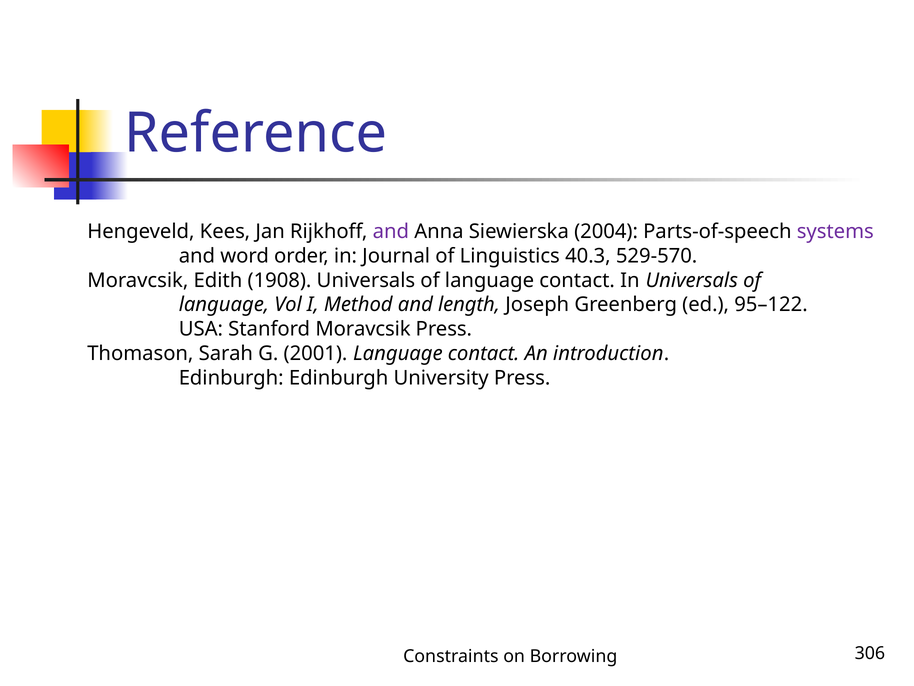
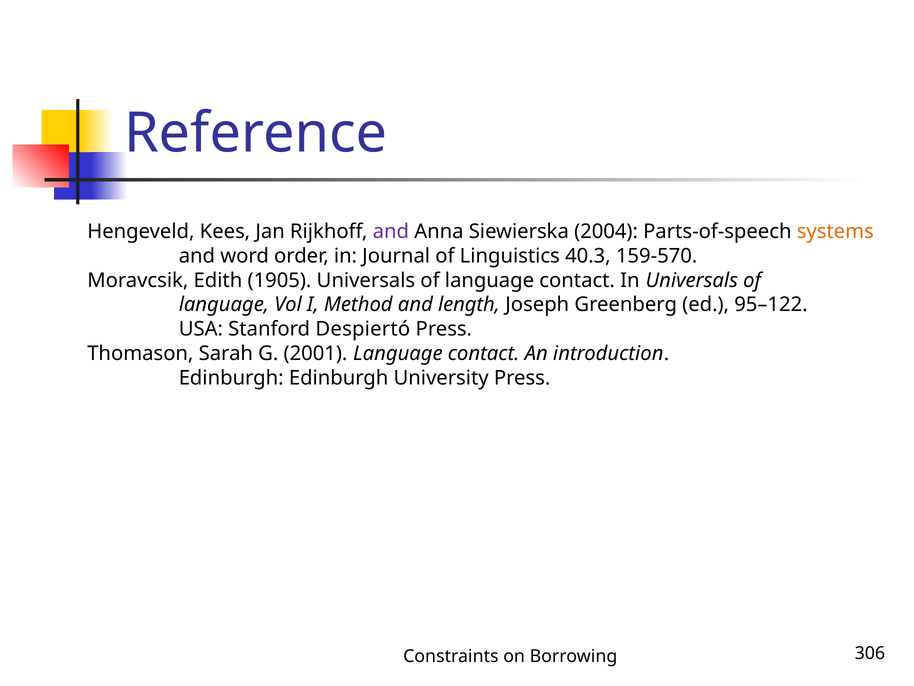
systems colour: purple -> orange
529-570: 529-570 -> 159-570
1908: 1908 -> 1905
Stanford Moravcsik: Moravcsik -> Despiertó
